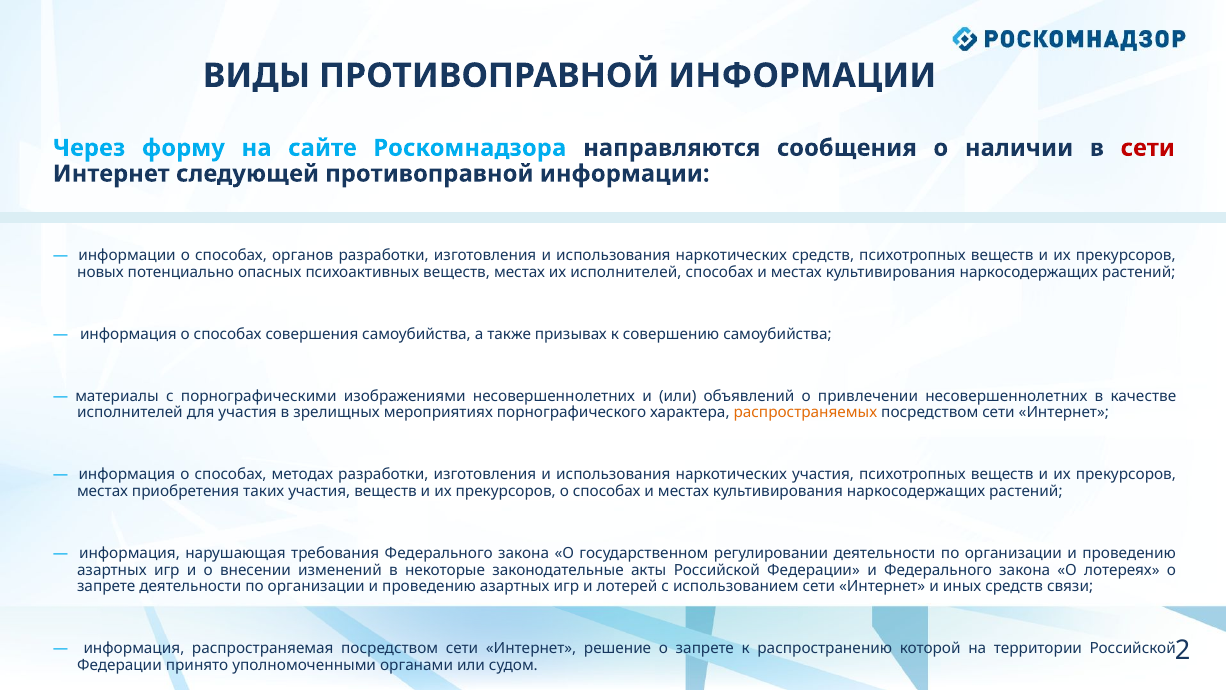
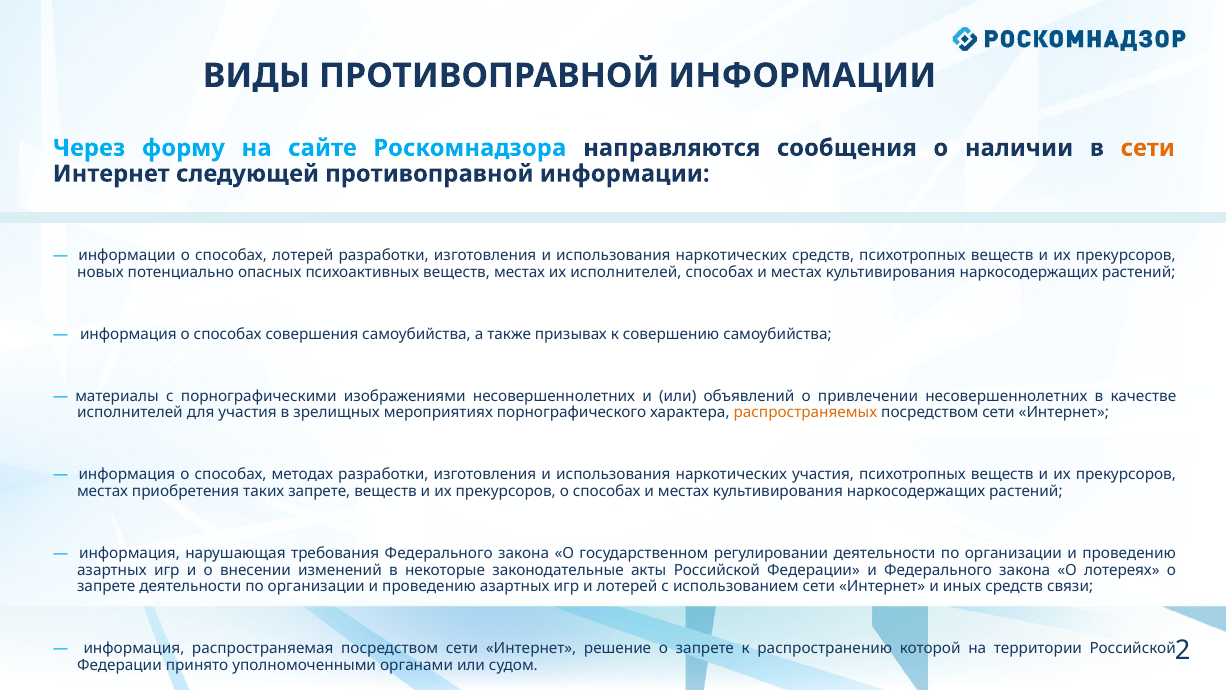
сети at (1148, 148) colour: red -> orange
способах органов: органов -> лотерей
таких участия: участия -> запрете
